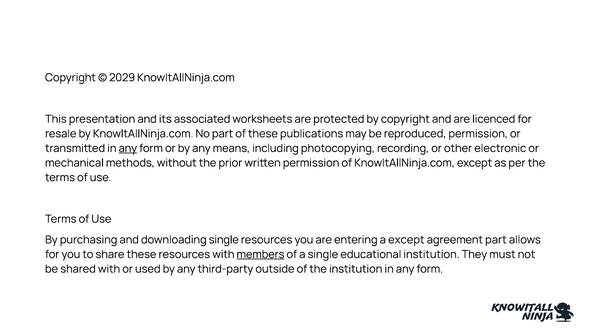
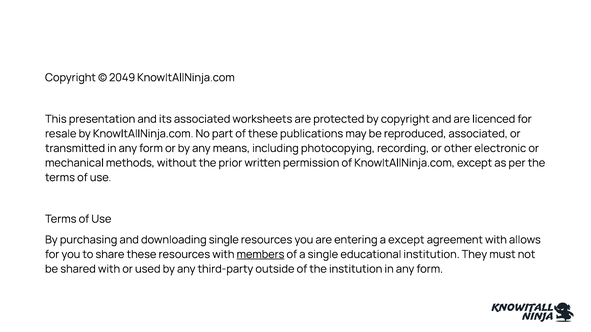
2029: 2029 -> 2049
reproduced permission: permission -> associated
any at (128, 148) underline: present -> none
agreement part: part -> with
